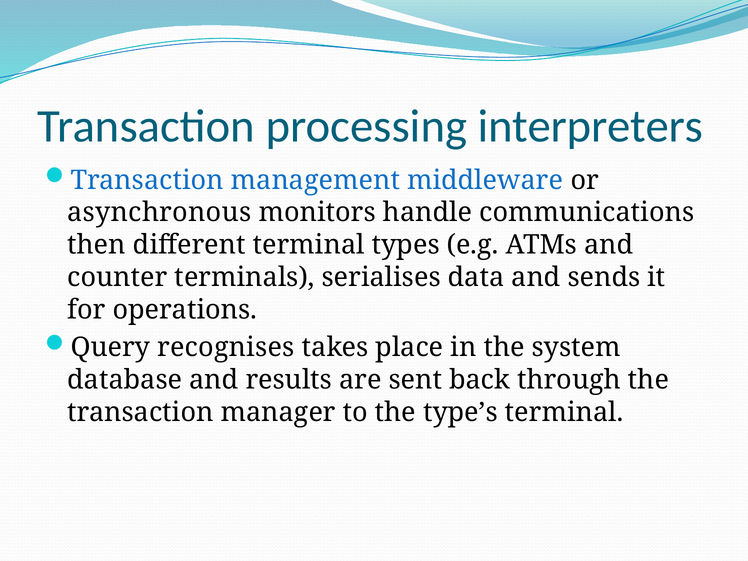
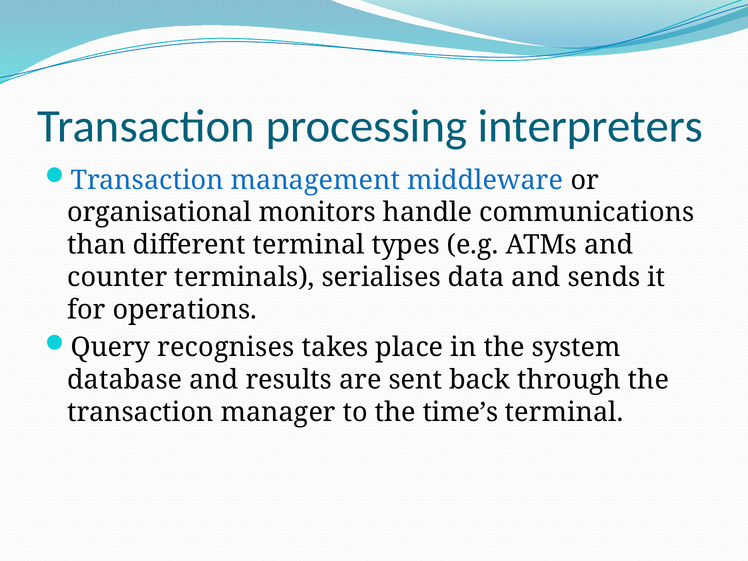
asynchronous: asynchronous -> organisational
then: then -> than
type’s: type’s -> time’s
